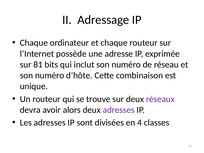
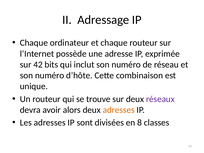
81: 81 -> 42
adresses at (119, 110) colour: purple -> orange
4: 4 -> 8
